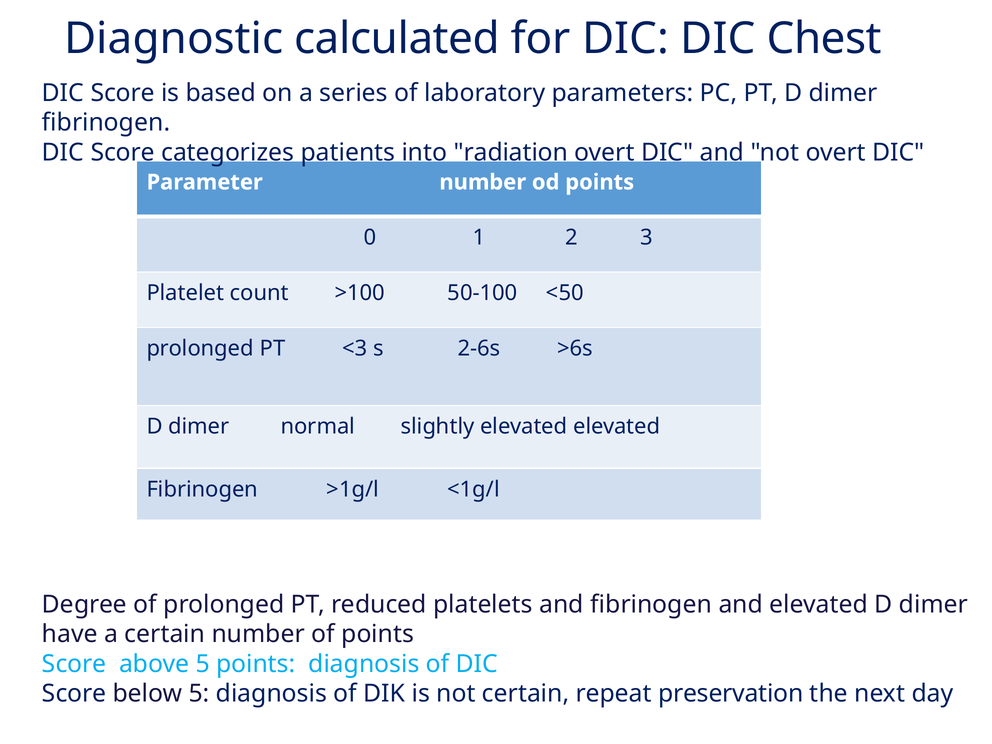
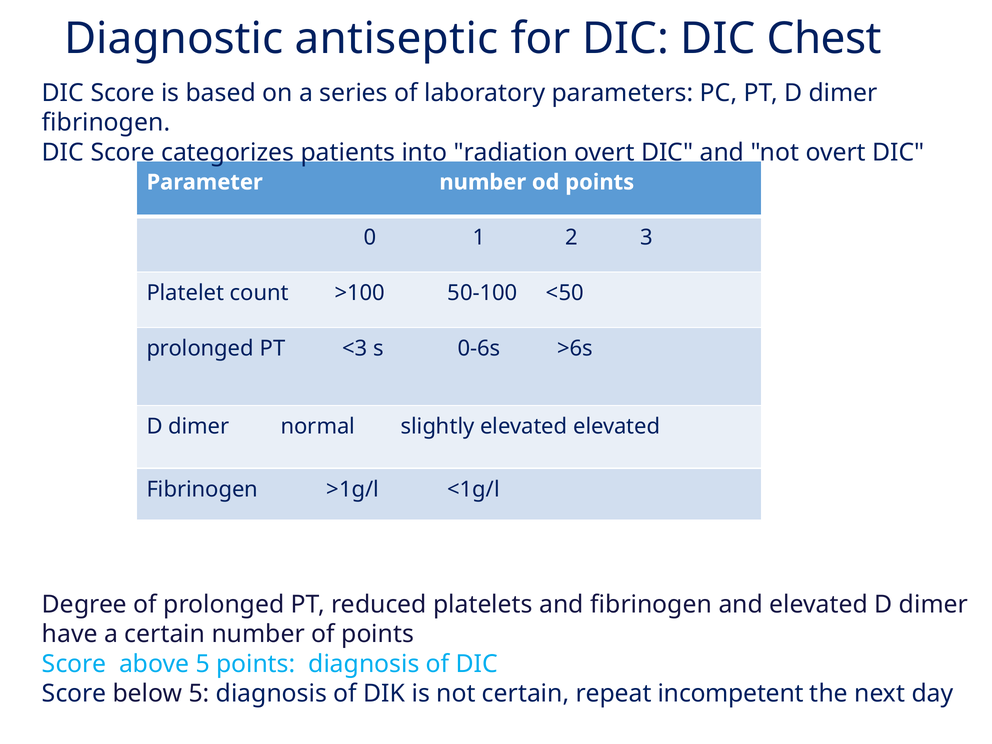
calculated: calculated -> antiseptic
2-6s: 2-6s -> 0-6s
preservation: preservation -> incompetent
